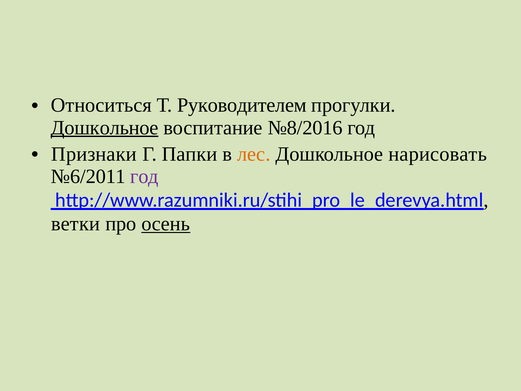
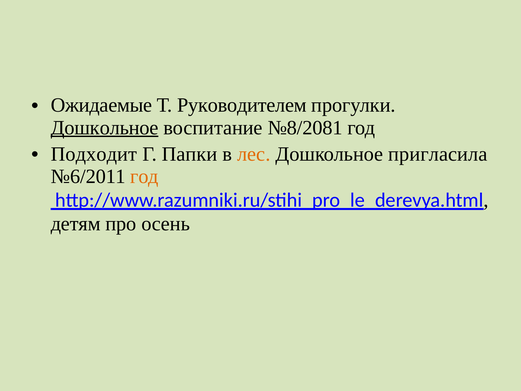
Относиться: Относиться -> Ожидаемые
№8/2016: №8/2016 -> №8/2081
Признаки: Признаки -> Подходит
нарисовать: нарисовать -> пригласила
год at (144, 176) colour: purple -> orange
ветки: ветки -> детям
осень underline: present -> none
